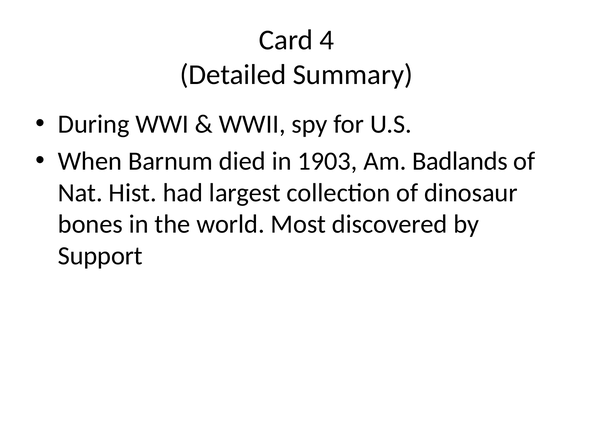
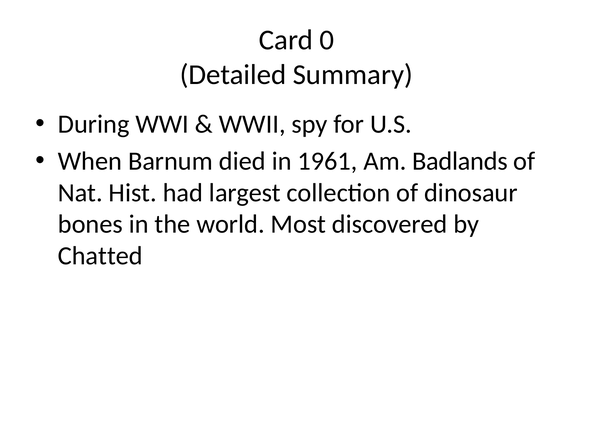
4: 4 -> 0
1903: 1903 -> 1961
Support: Support -> Chatted
